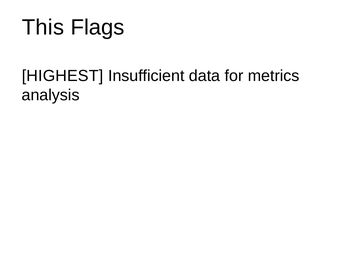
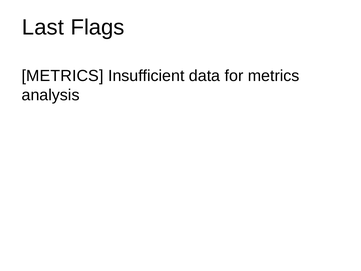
This: This -> Last
HIGHEST at (63, 76): HIGHEST -> METRICS
